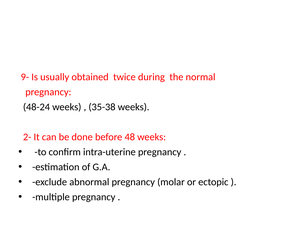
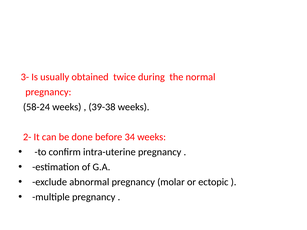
9-: 9- -> 3-
48-24: 48-24 -> 58-24
35-38: 35-38 -> 39-38
48: 48 -> 34
